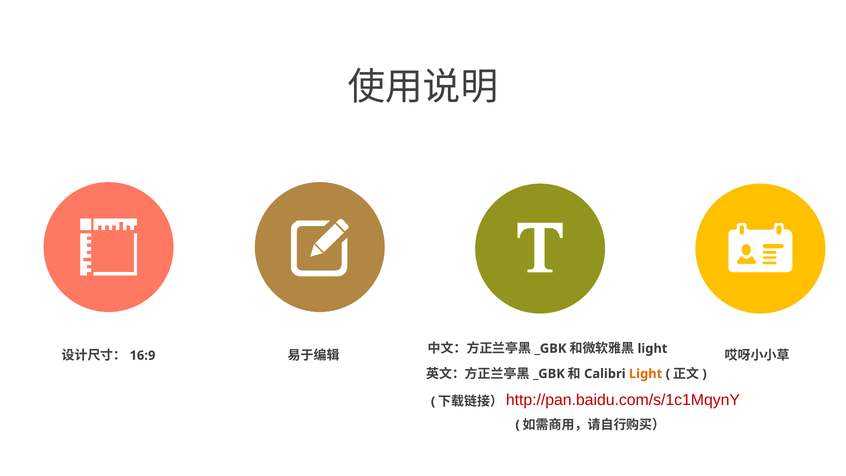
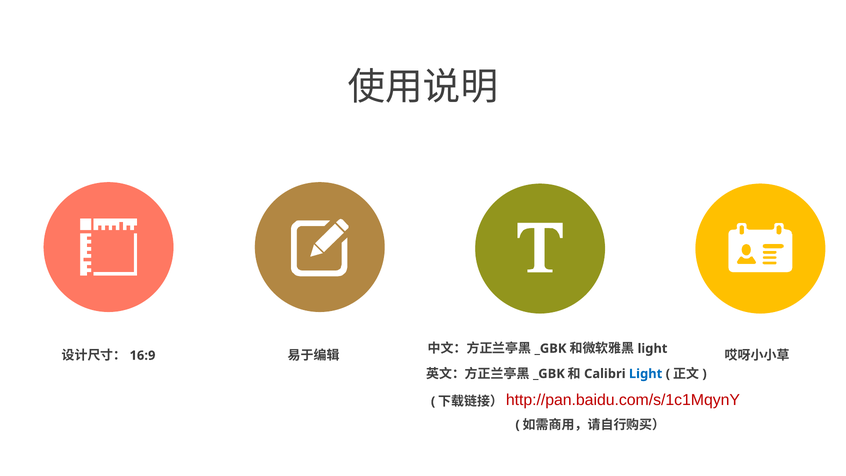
Light at (646, 374) colour: orange -> blue
